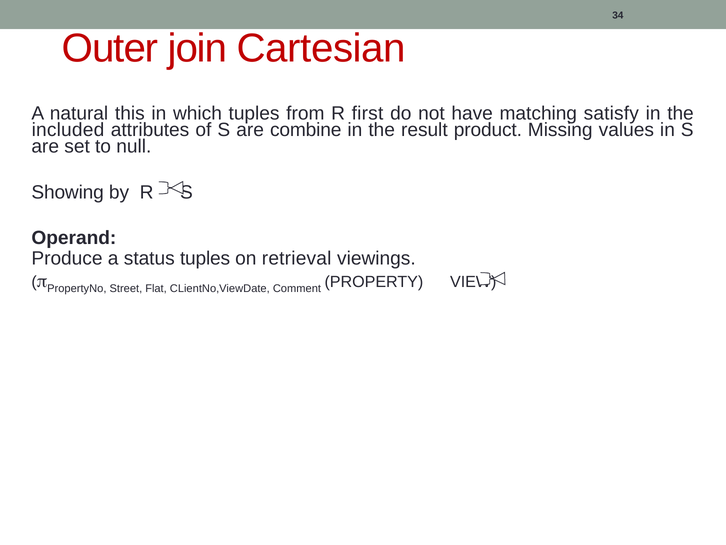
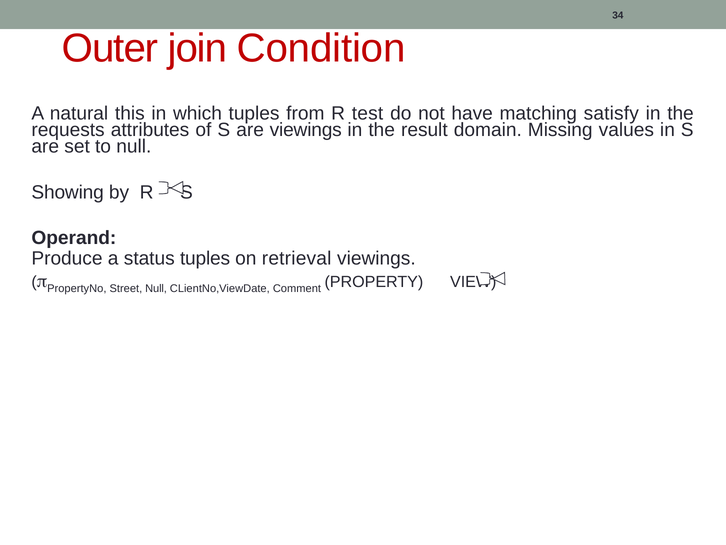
Cartesian: Cartesian -> Condition
first: first -> test
included: included -> requests
are combine: combine -> viewings
product: product -> domain
Street Flat: Flat -> Null
